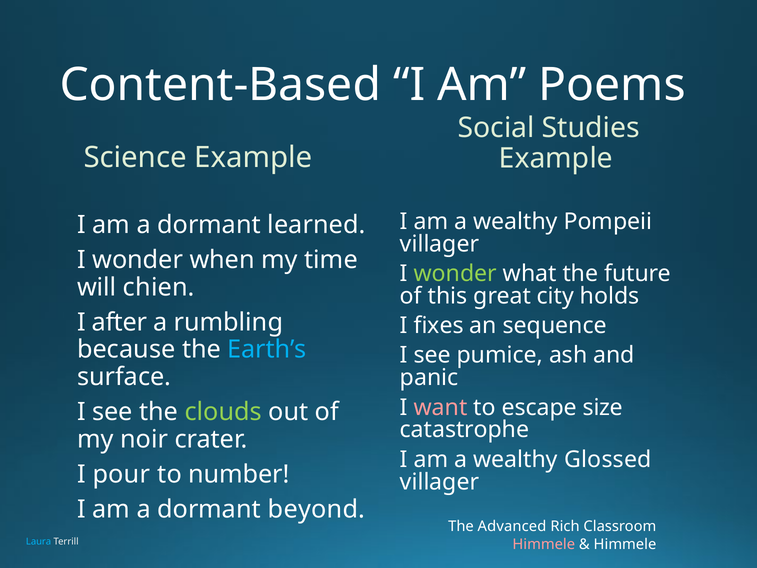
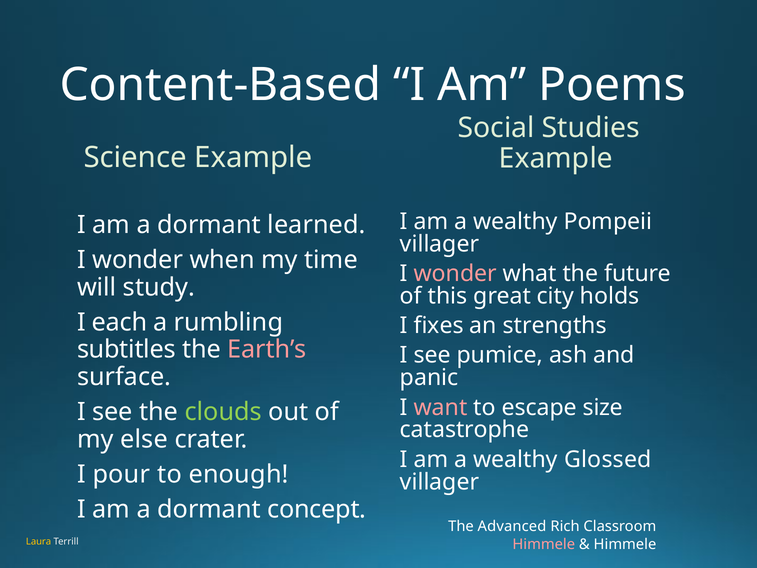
wonder at (455, 274) colour: light green -> pink
chien: chien -> study
after: after -> each
sequence: sequence -> strengths
because: because -> subtitles
Earth’s colour: light blue -> pink
noir: noir -> else
number: number -> enough
beyond: beyond -> concept
Laura colour: light blue -> yellow
